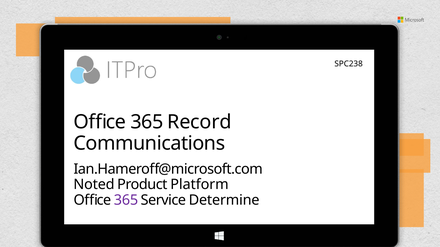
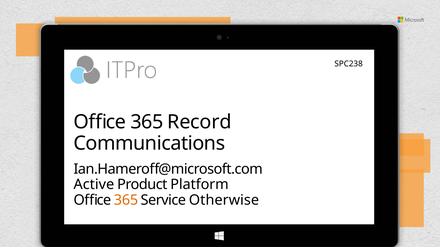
Noted: Noted -> Active
365 at (126, 200) colour: purple -> orange
Determine: Determine -> Otherwise
